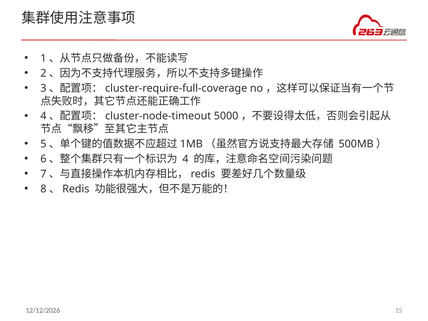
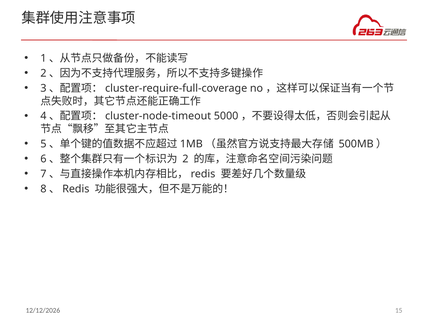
4: 4 -> 2
